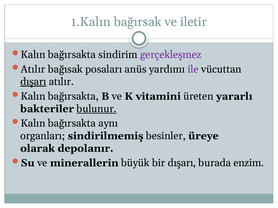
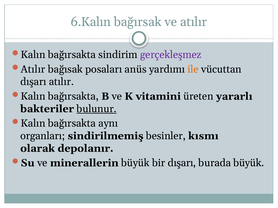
1.Kalın: 1.Kalın -> 6.Kalın
ve iletir: iletir -> atılır
ile colour: purple -> orange
dışarı at (33, 82) underline: present -> none
üreye: üreye -> kısmı
burada enzim: enzim -> büyük
